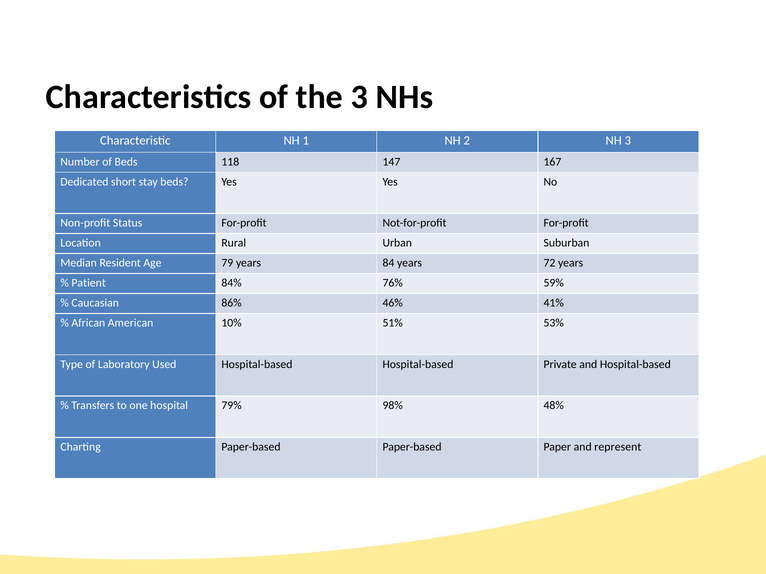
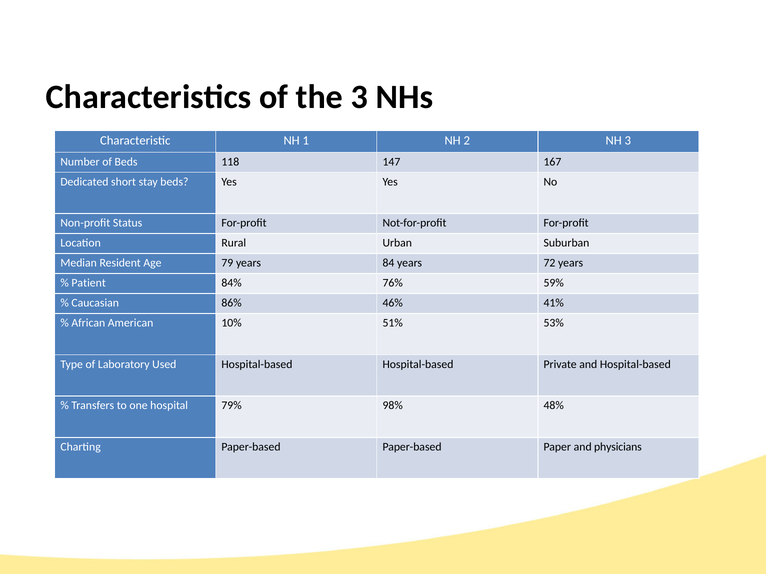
represent: represent -> physicians
